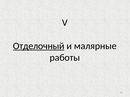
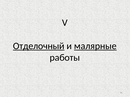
малярные underline: none -> present
